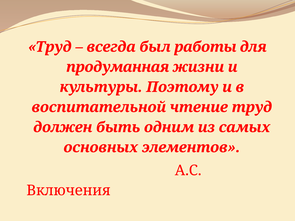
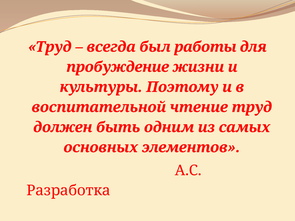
продуманная: продуманная -> пробуждение
Включения: Включения -> Разработка
